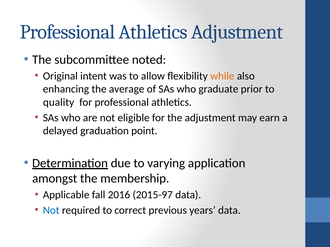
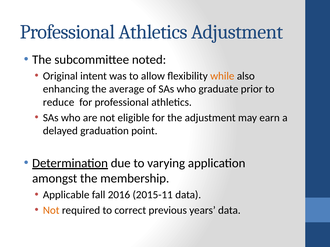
quality: quality -> reduce
2015-97: 2015-97 -> 2015-11
Not at (51, 211) colour: blue -> orange
